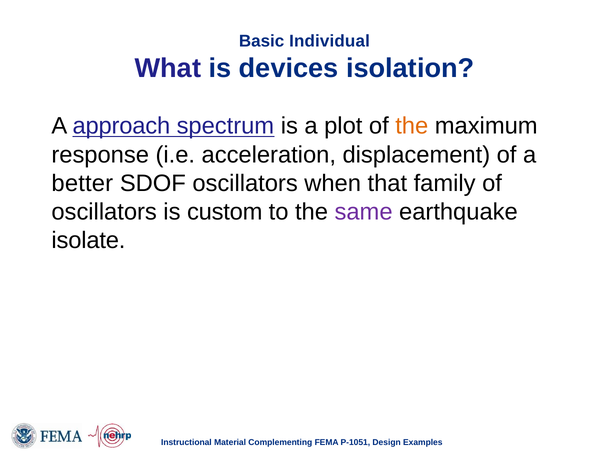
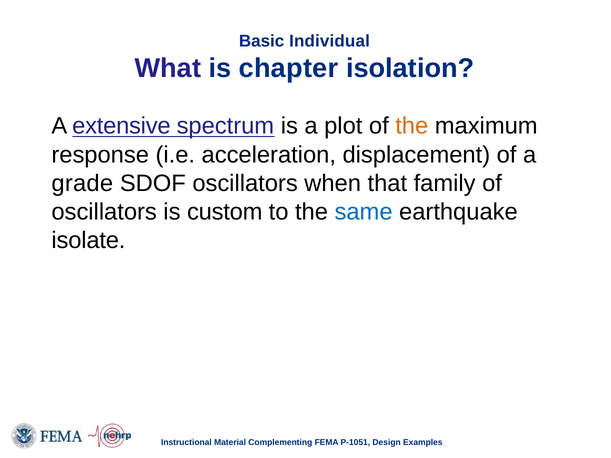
devices: devices -> chapter
approach: approach -> extensive
better: better -> grade
same colour: purple -> blue
